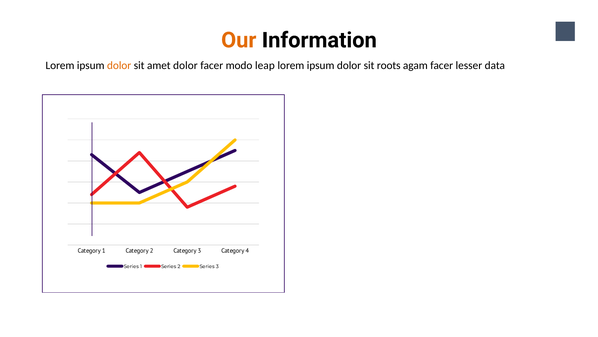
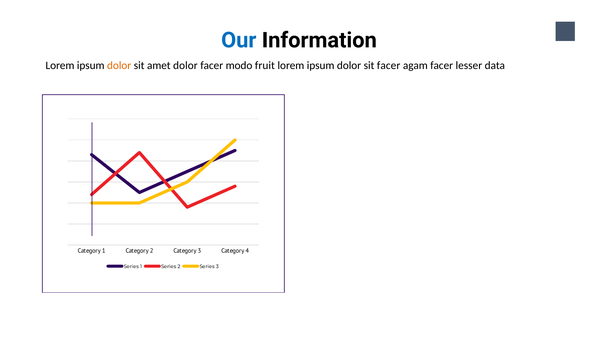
Our colour: orange -> blue
leap: leap -> fruit
sit roots: roots -> facer
